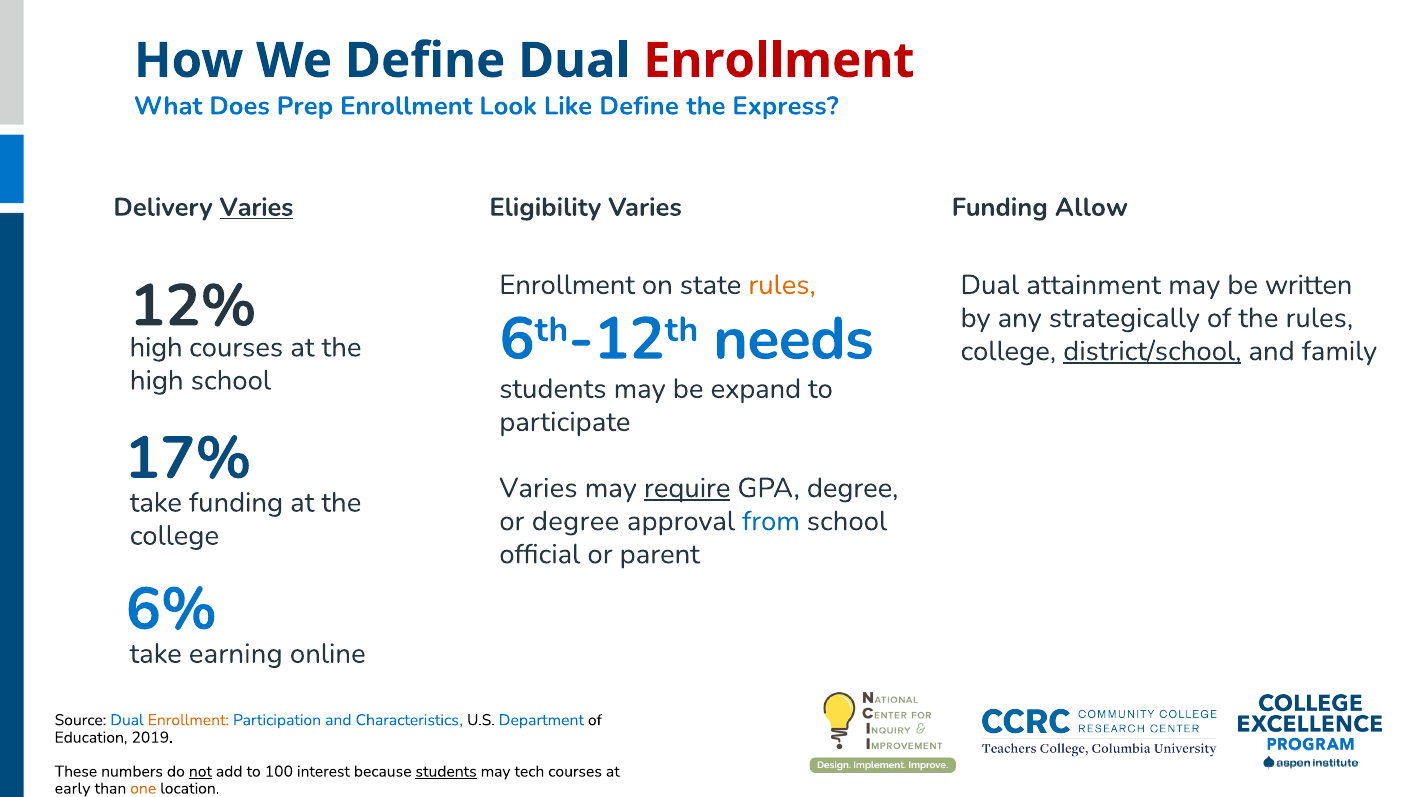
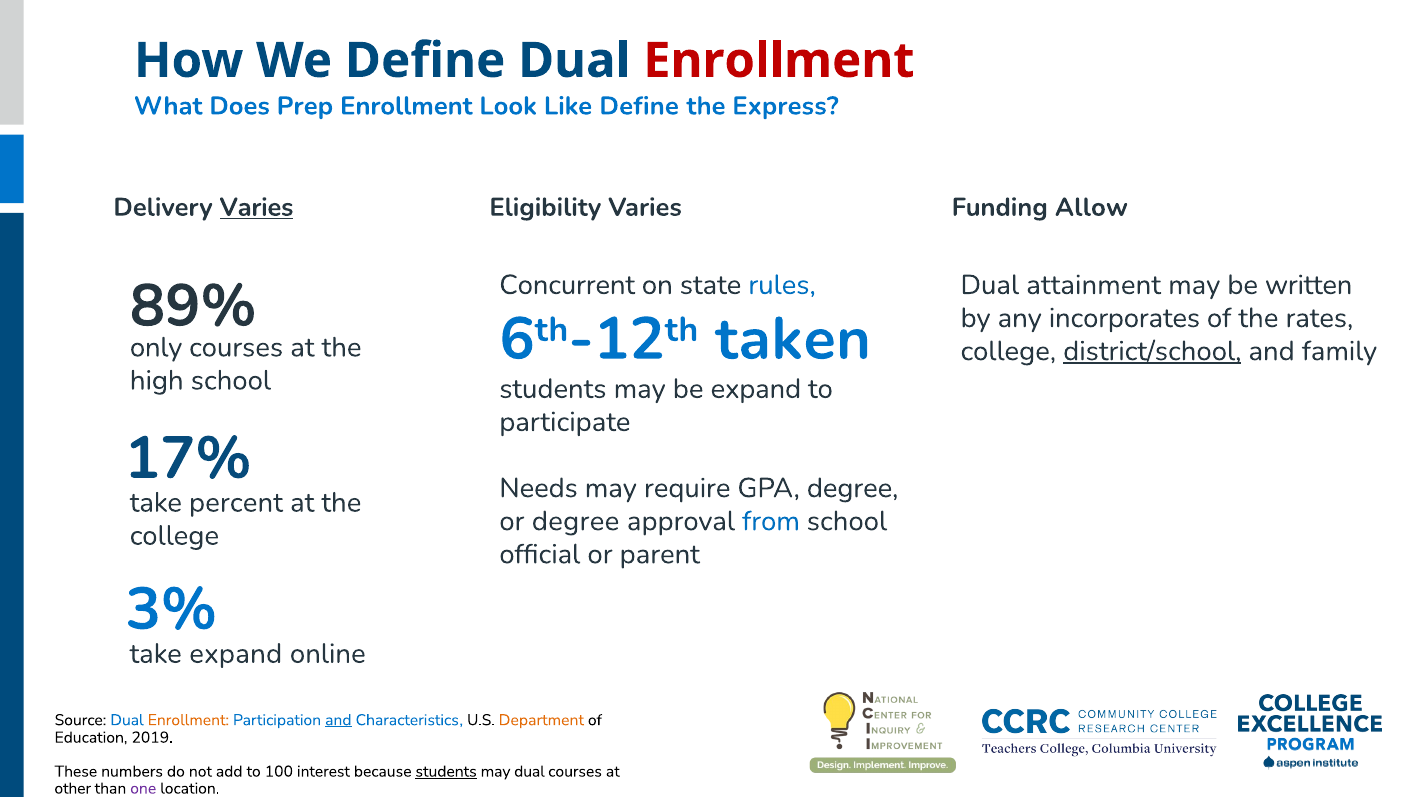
Enrollment at (567, 285): Enrollment -> Concurrent
rules at (782, 285) colour: orange -> blue
12%: 12% -> 89%
strategically: strategically -> incorporates
the rules: rules -> rates
needs: needs -> taken
high at (156, 347): high -> only
Varies at (538, 488): Varies -> Needs
require underline: present -> none
take funding: funding -> percent
6%: 6% -> 3%
take earning: earning -> expand
and at (338, 720) underline: none -> present
Department colour: blue -> orange
not underline: present -> none
may tech: tech -> dual
early: early -> other
one colour: orange -> purple
